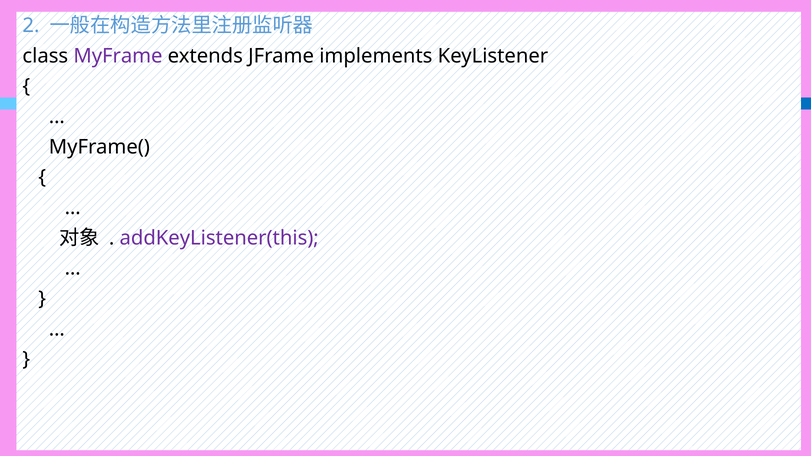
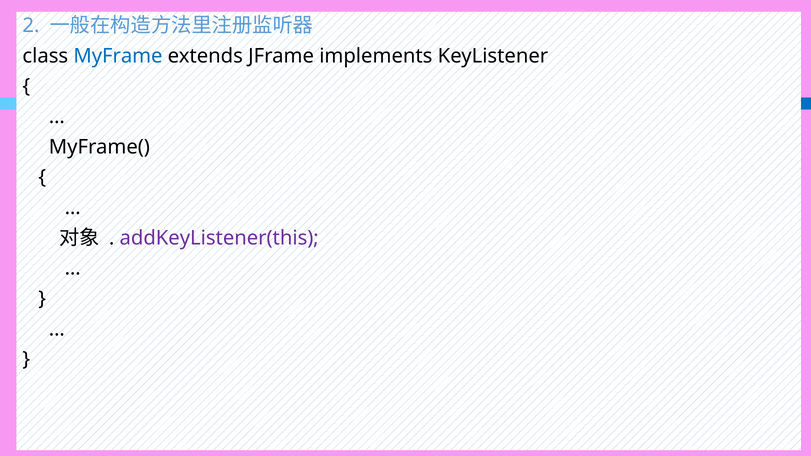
MyFrame colour: purple -> blue
